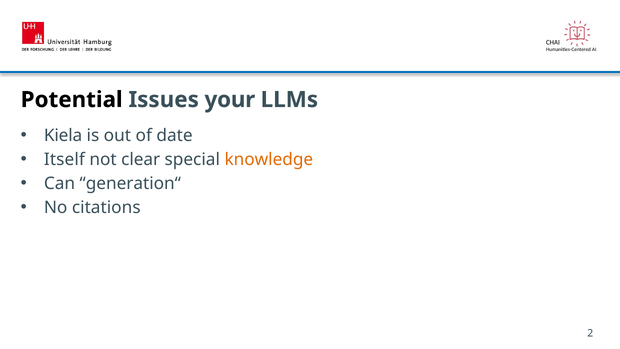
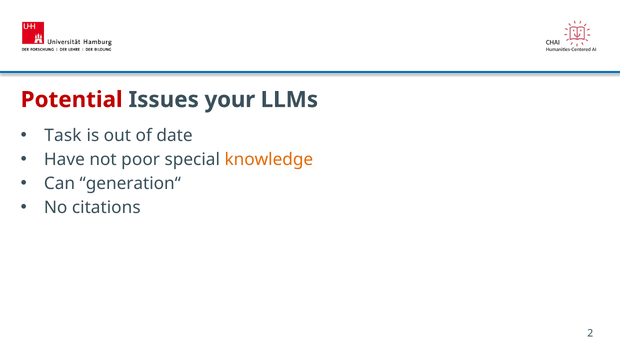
Potential colour: black -> red
Kiela: Kiela -> Task
Itself: Itself -> Have
clear: clear -> poor
